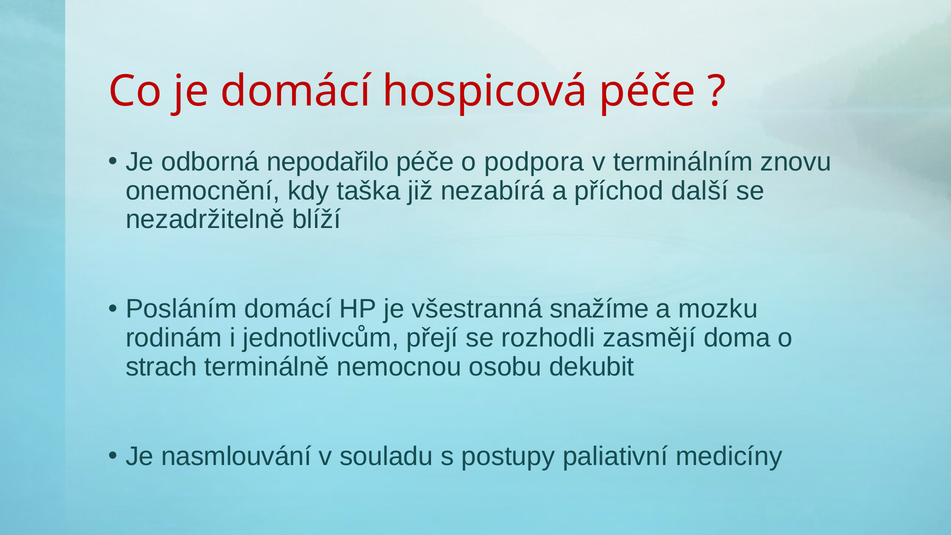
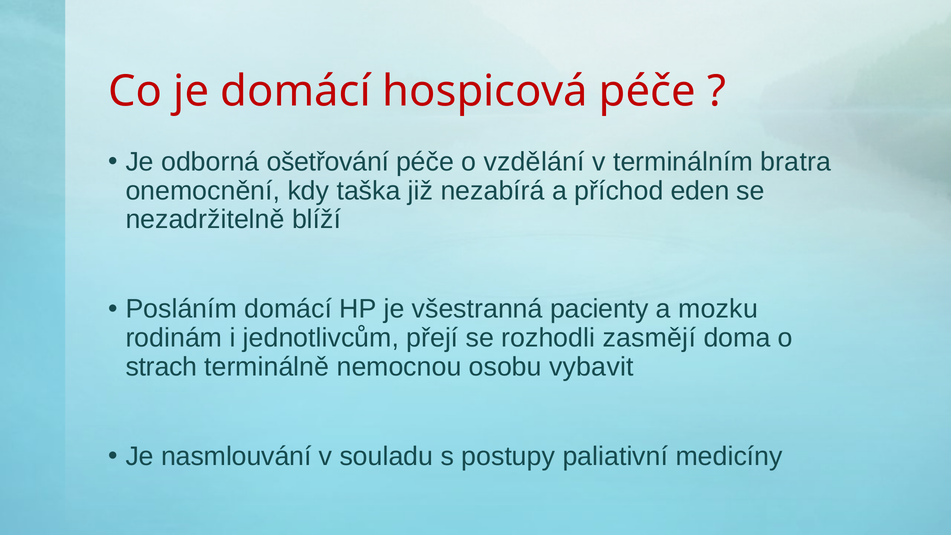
nepodařilo: nepodařilo -> ošetřování
podpora: podpora -> vzdělání
znovu: znovu -> bratra
další: další -> eden
snažíme: snažíme -> pacienty
dekubit: dekubit -> vybavit
